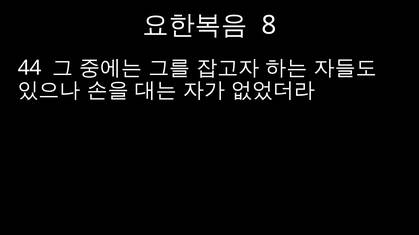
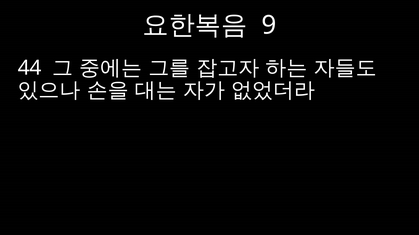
8: 8 -> 9
